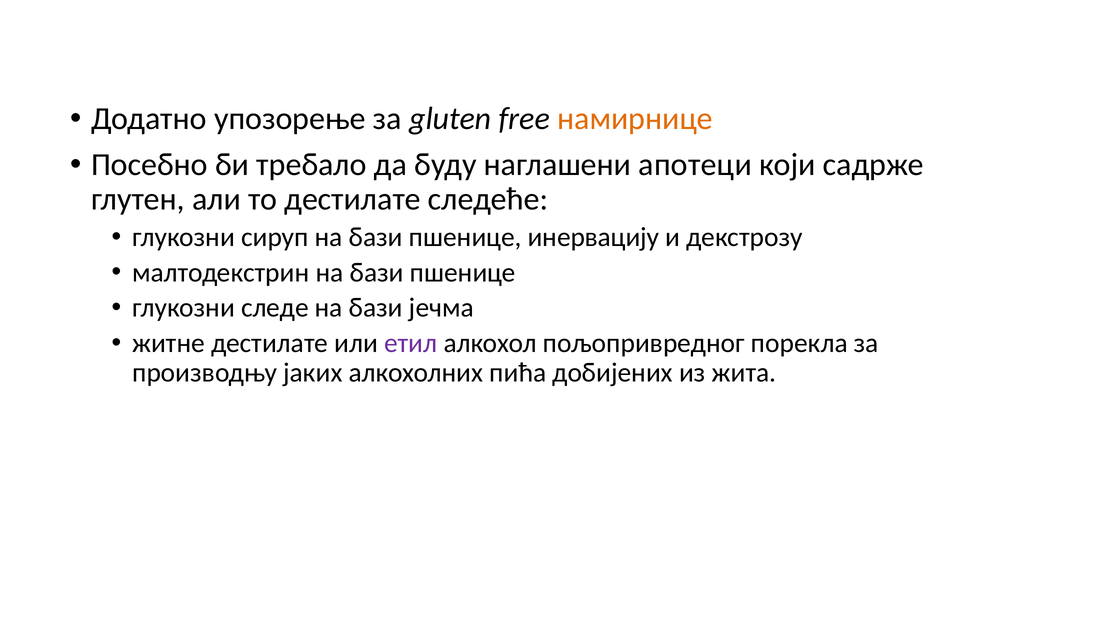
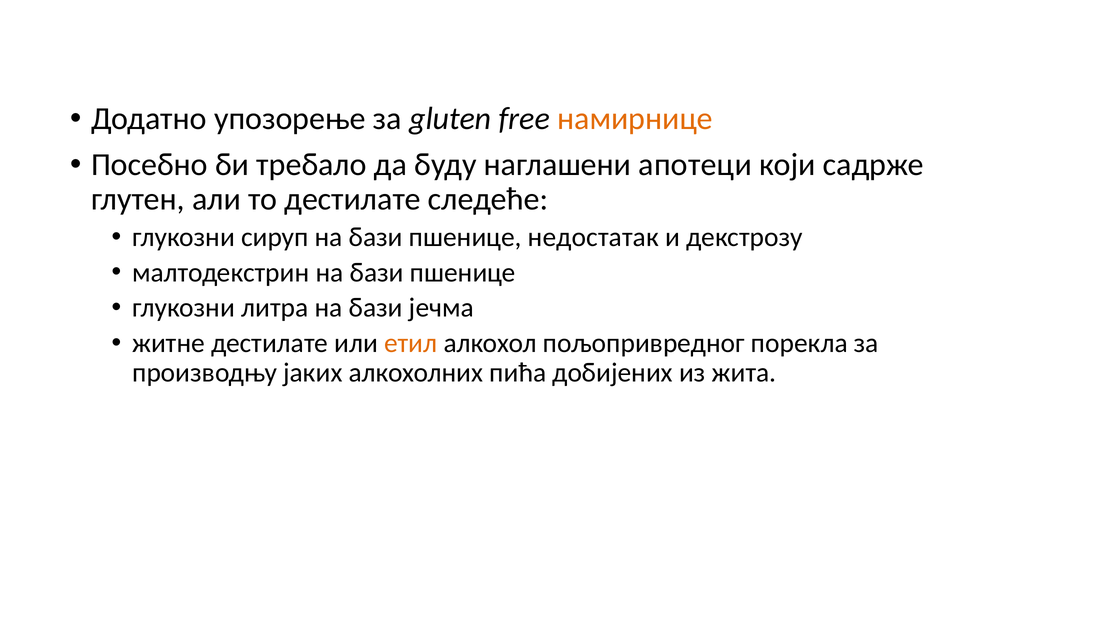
инервацију: инервацију -> недостатак
следе: следе -> литра
етил colour: purple -> orange
